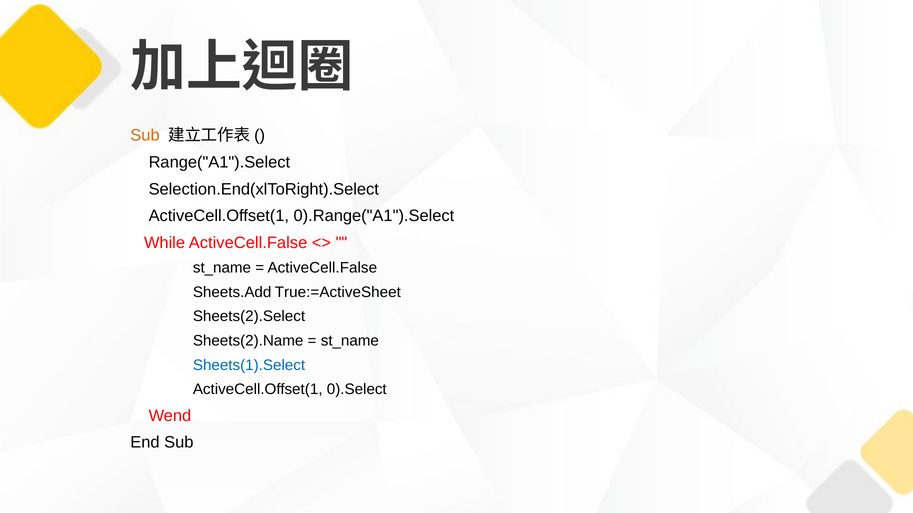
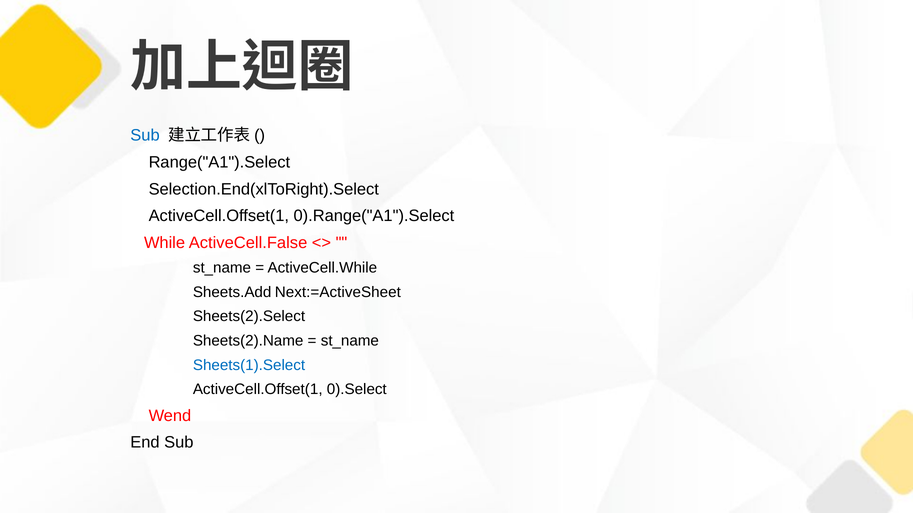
Sub at (145, 135) colour: orange -> blue
ActiveCell.False at (322, 268): ActiveCell.False -> ActiveCell.While
True:=ActiveSheet: True:=ActiveSheet -> Next:=ActiveSheet
